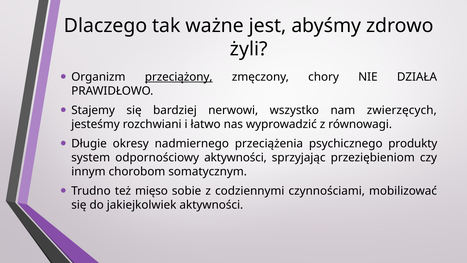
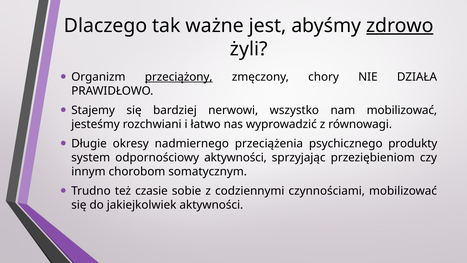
zdrowo underline: none -> present
nam zwierzęcych: zwierzęcych -> mobilizować
mięso: mięso -> czasie
